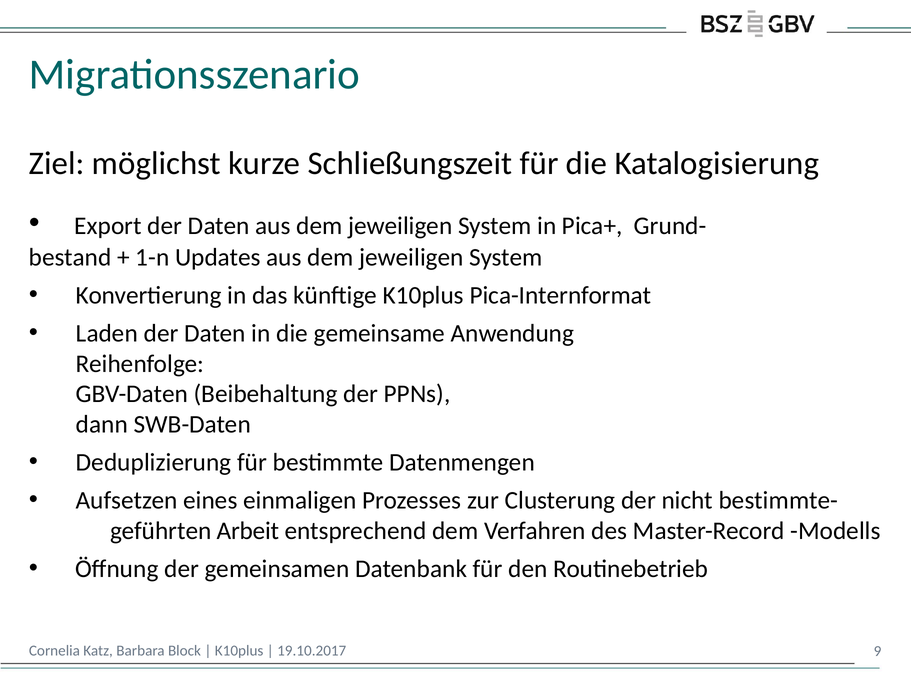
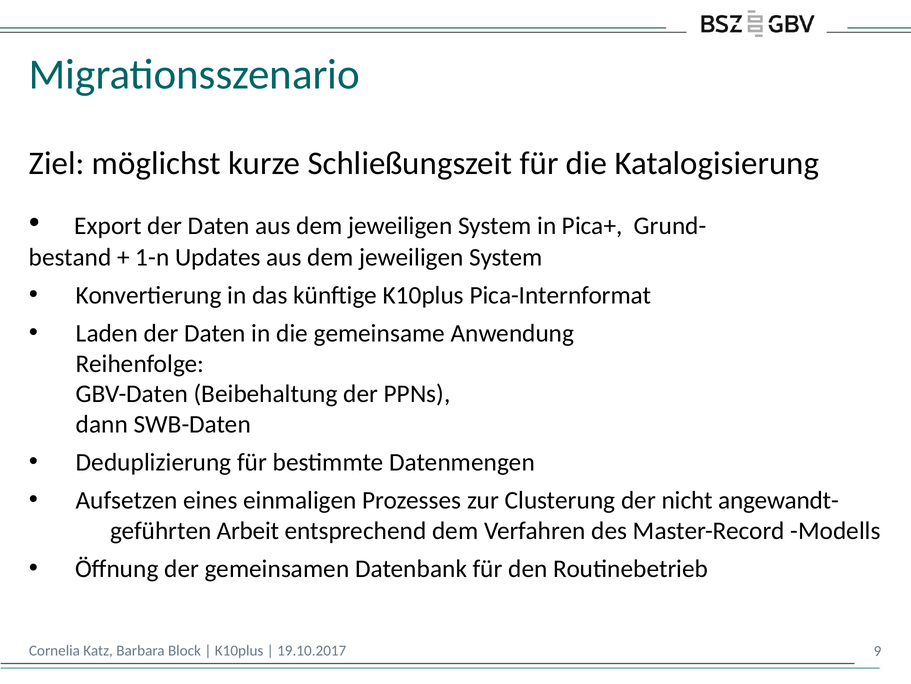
bestimmte-: bestimmte- -> angewandt-
